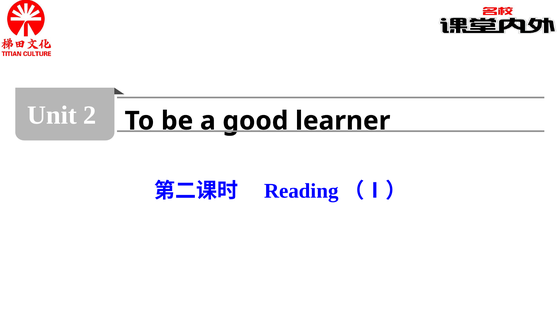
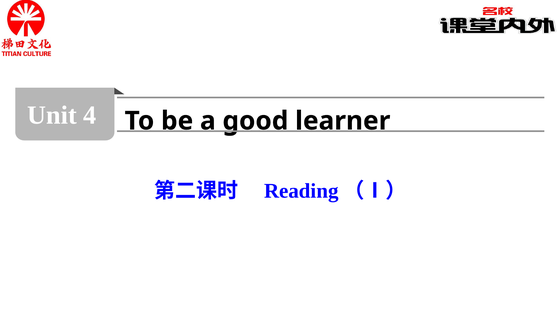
2: 2 -> 4
